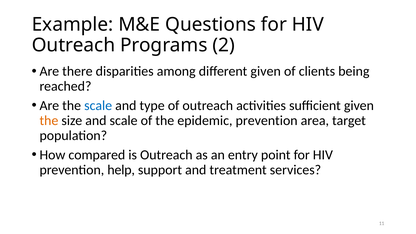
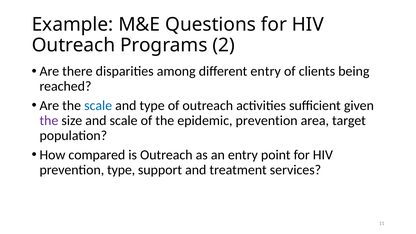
different given: given -> entry
the at (49, 121) colour: orange -> purple
prevention help: help -> type
